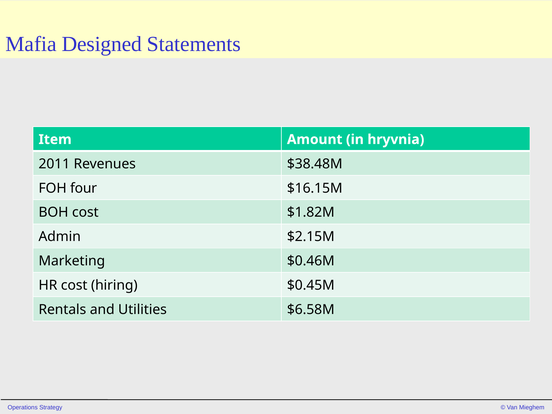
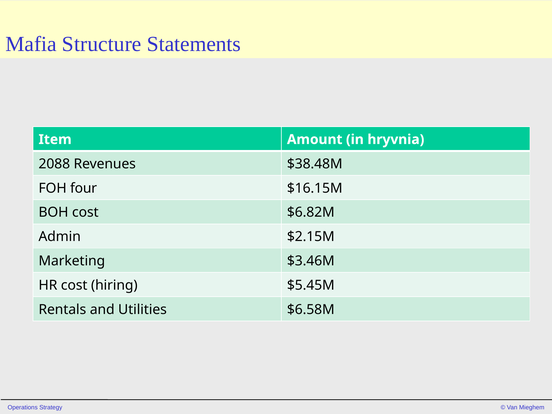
Designed: Designed -> Structure
2011: 2011 -> 2088
$1.82M: $1.82M -> $6.82M
$0.46M: $0.46M -> $3.46M
$0.45M: $0.45M -> $5.45M
